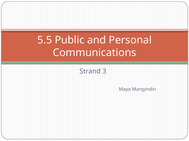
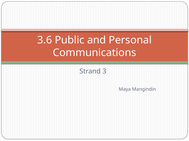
5.5: 5.5 -> 3.6
